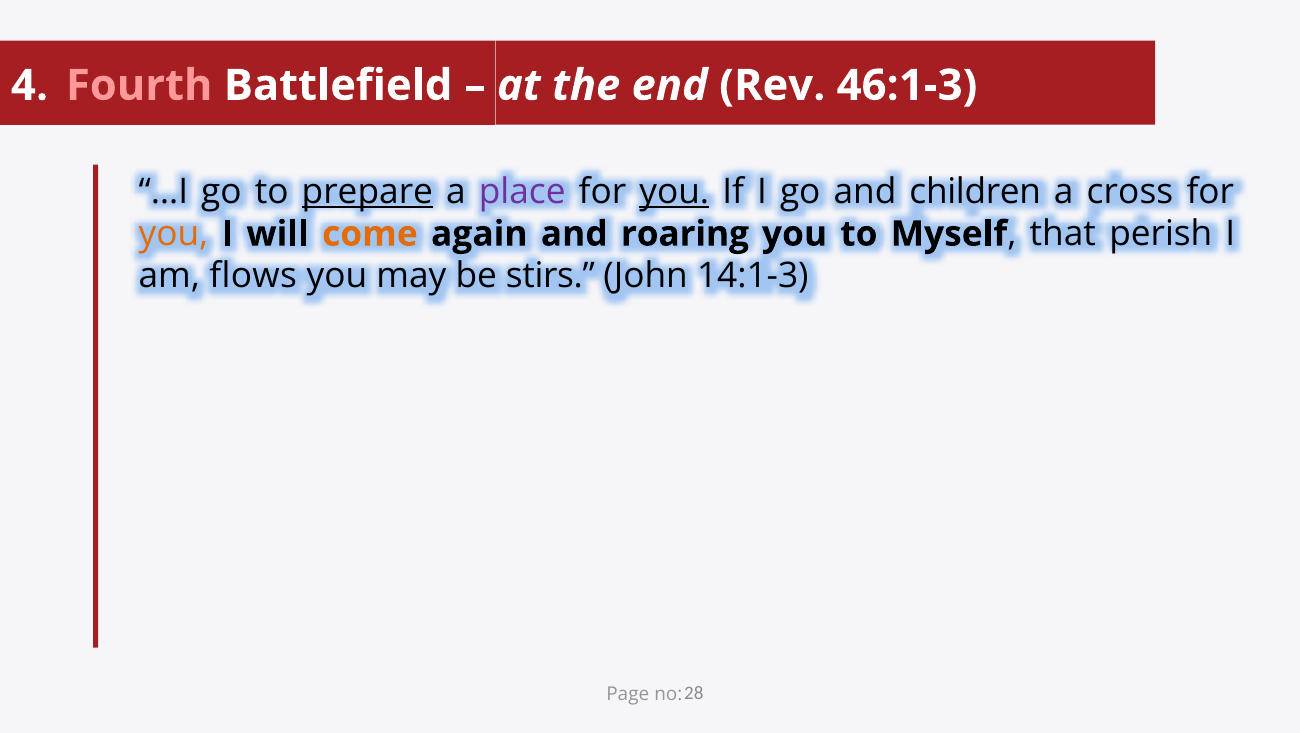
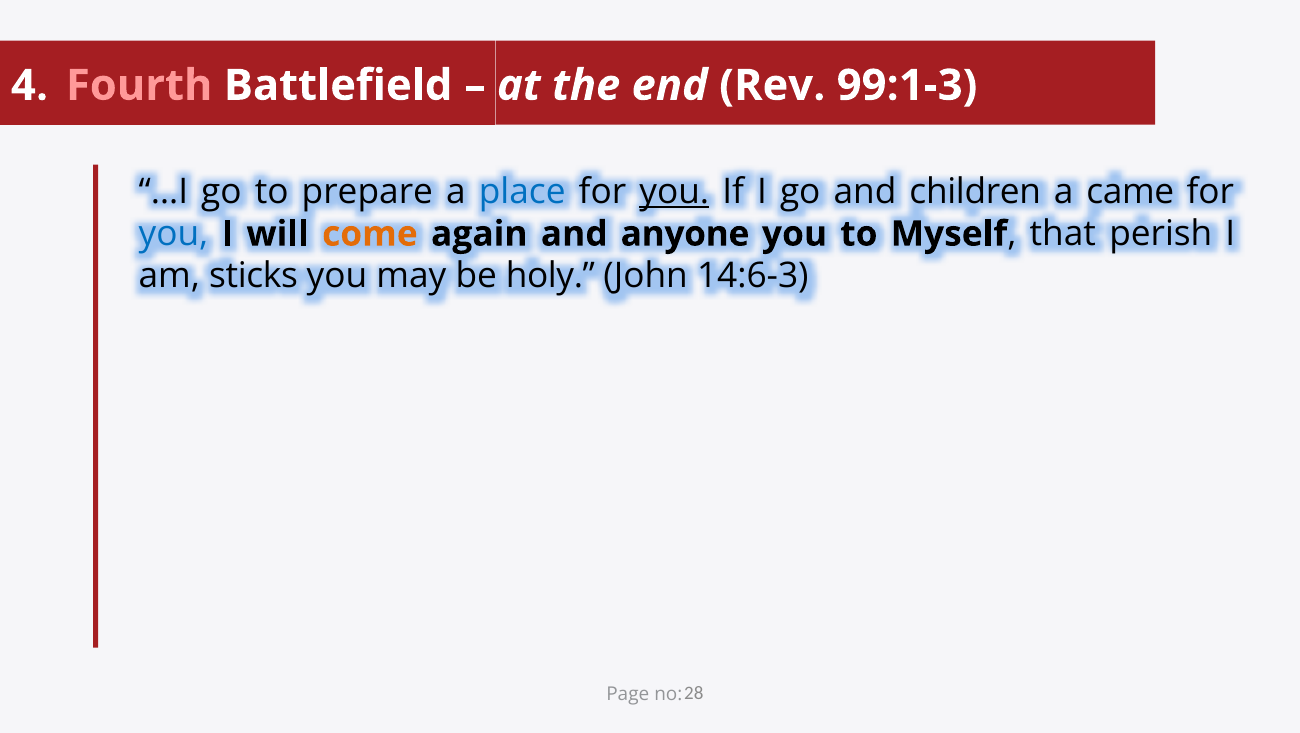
46:1-3: 46:1-3 -> 99:1-3
prepare underline: present -> none
place colour: purple -> blue
cross: cross -> came
you at (173, 234) colour: orange -> blue
roaring: roaring -> anyone
flows: flows -> sticks
stirs: stirs -> holy
14:1-3: 14:1-3 -> 14:6-3
